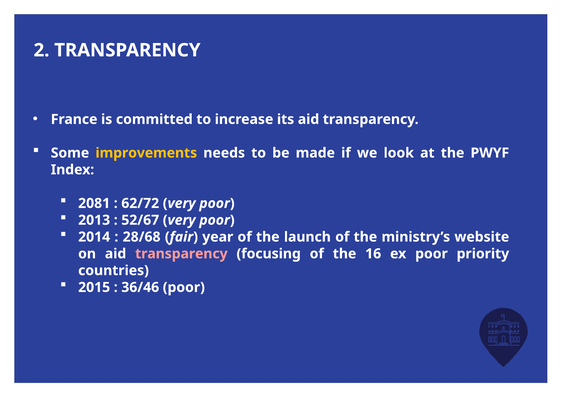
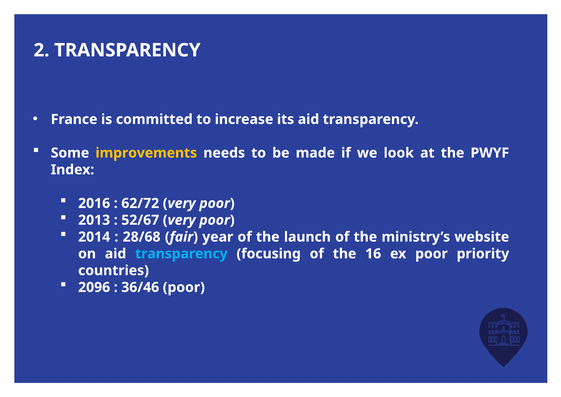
2081: 2081 -> 2016
transparency at (181, 254) colour: pink -> light blue
2015: 2015 -> 2096
